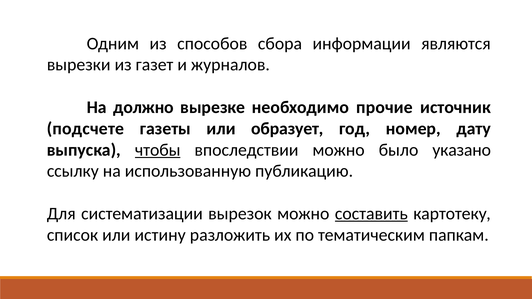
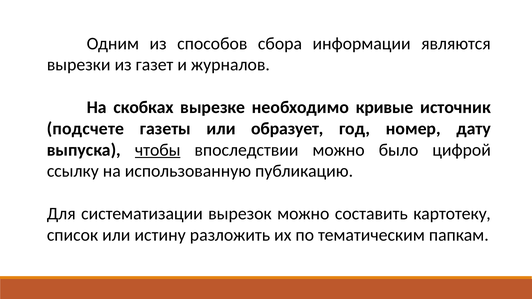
должно: должно -> скобках
прочие: прочие -> кривые
указано: указано -> цифрой
составить underline: present -> none
